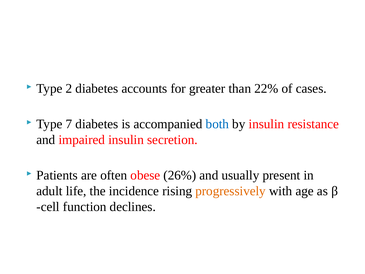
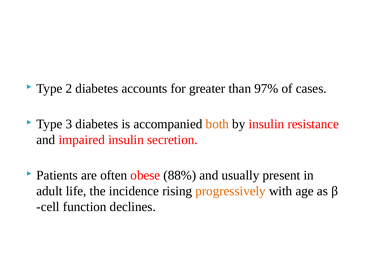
22%: 22% -> 97%
7: 7 -> 3
both colour: blue -> orange
26%: 26% -> 88%
